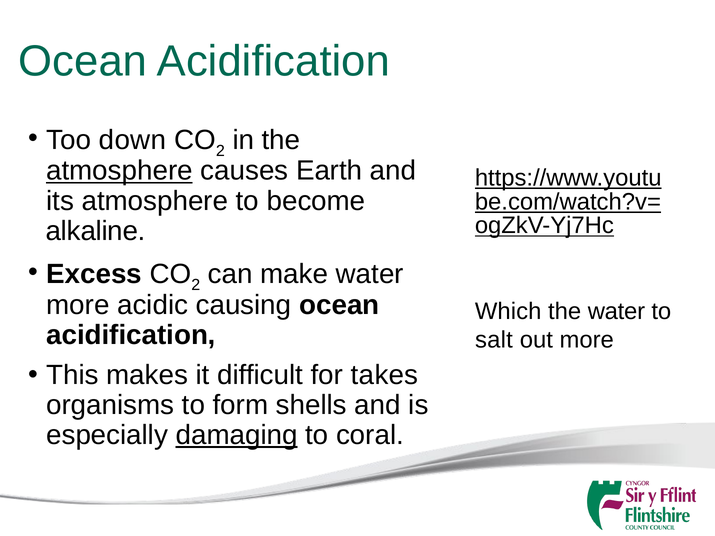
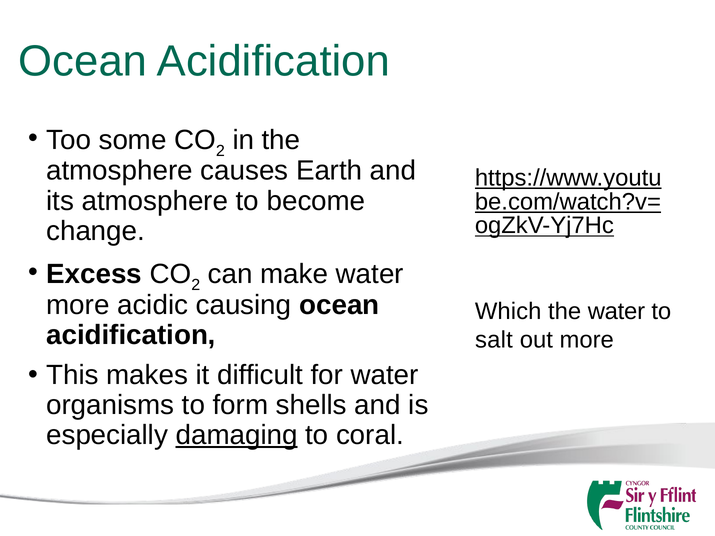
down: down -> some
atmosphere at (120, 171) underline: present -> none
alkaline: alkaline -> change
for takes: takes -> water
